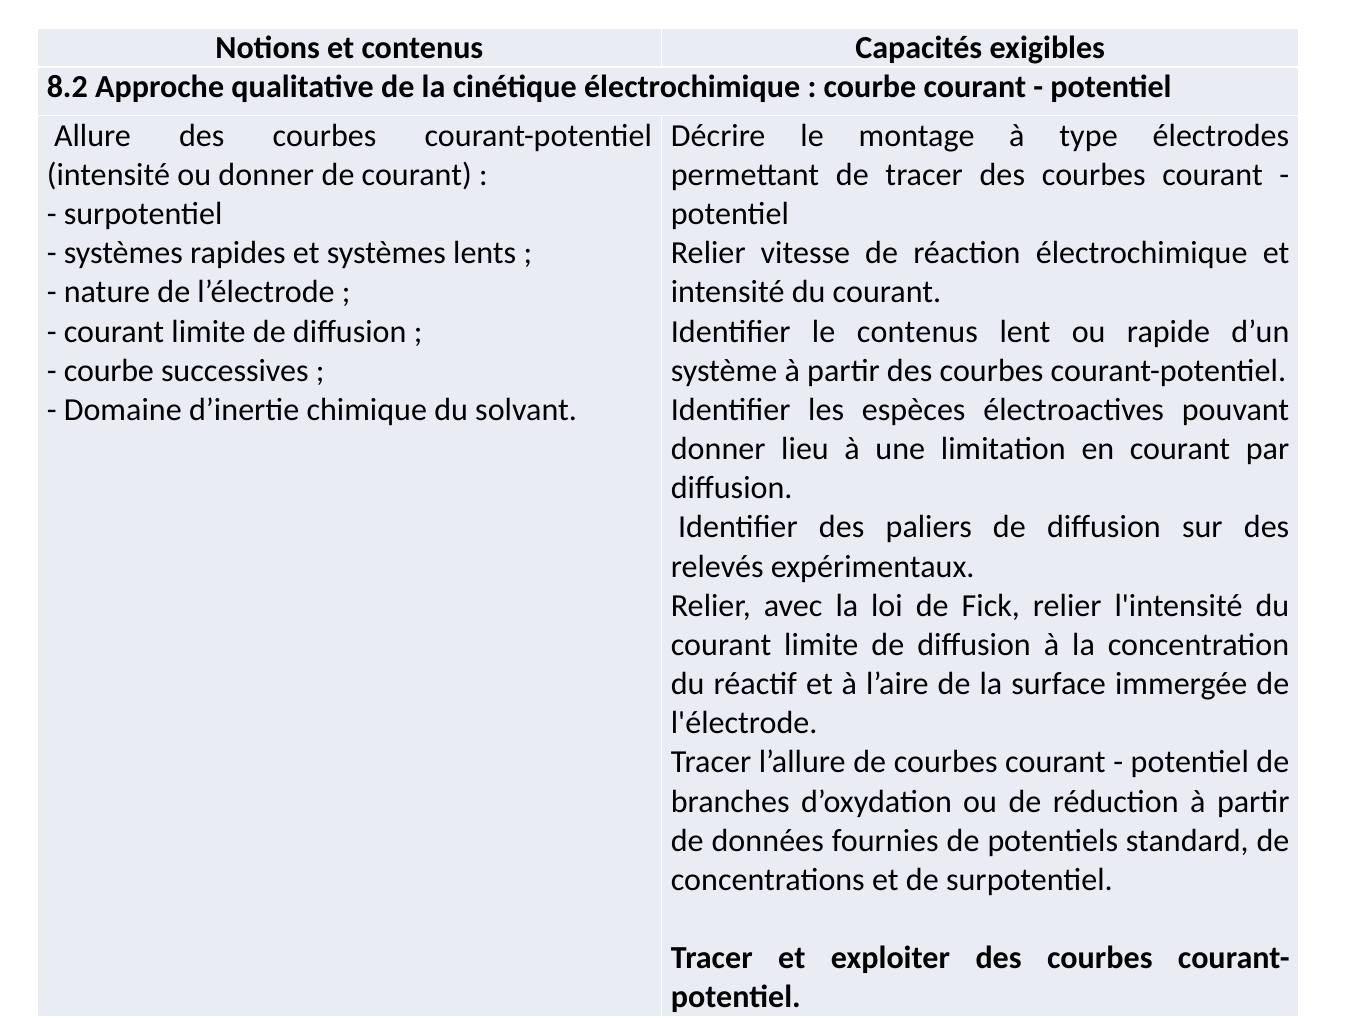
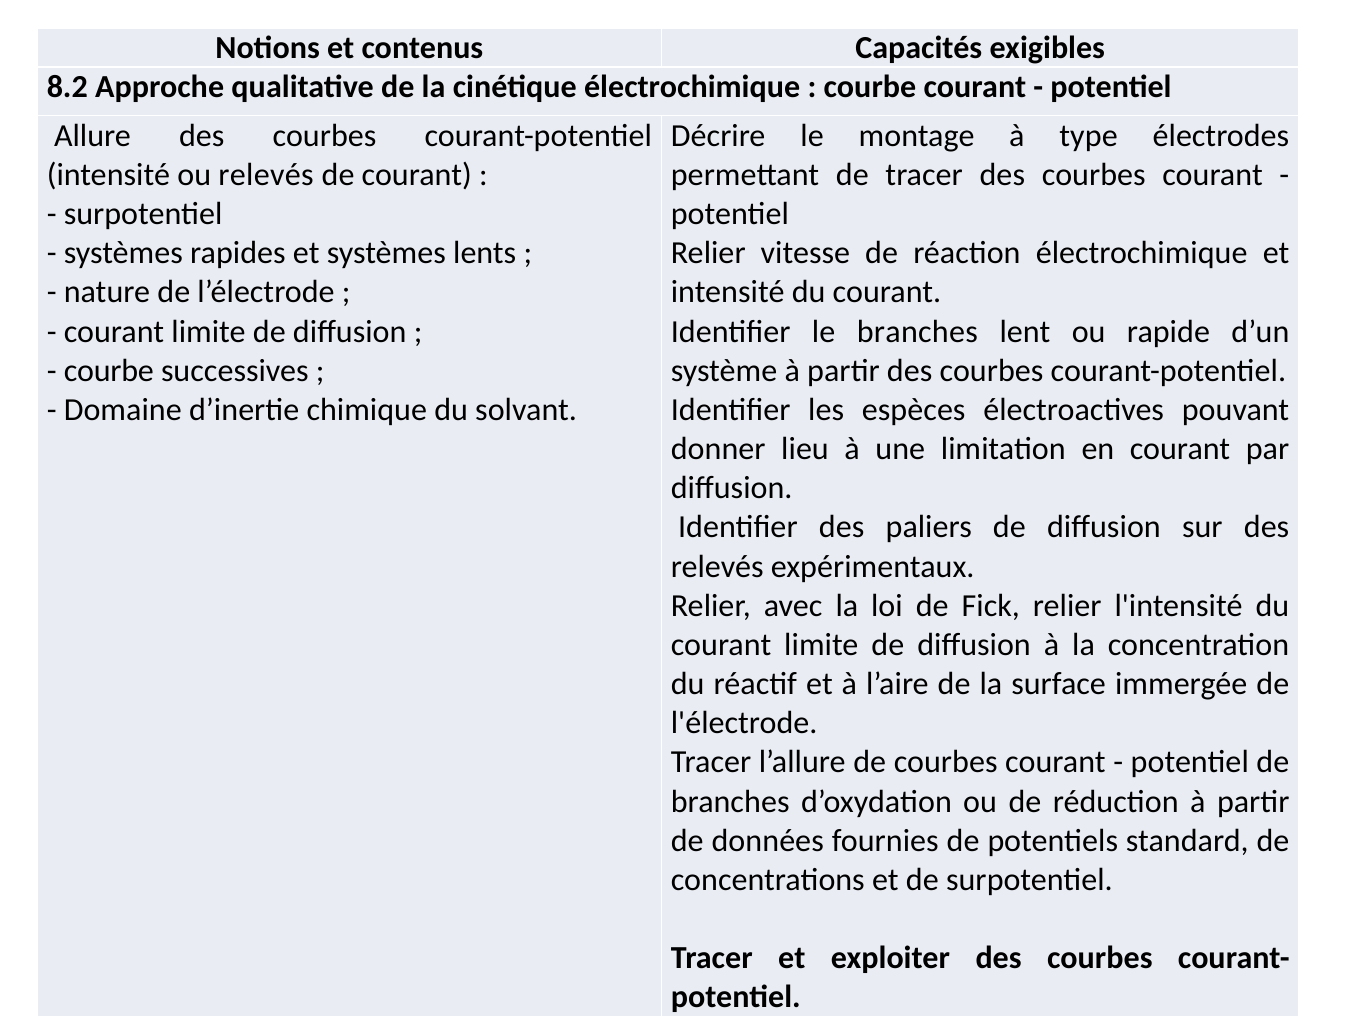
ou donner: donner -> relevés
le contenus: contenus -> branches
